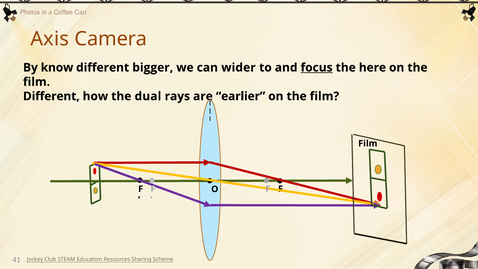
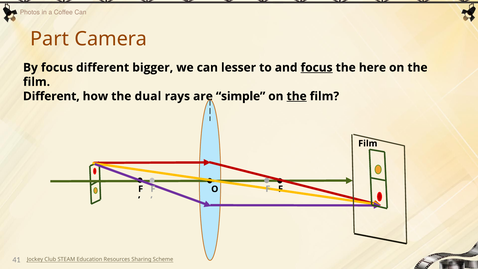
Axis: Axis -> Part
By know: know -> focus
wider: wider -> lesser
earlier: earlier -> simple
the at (297, 96) underline: none -> present
